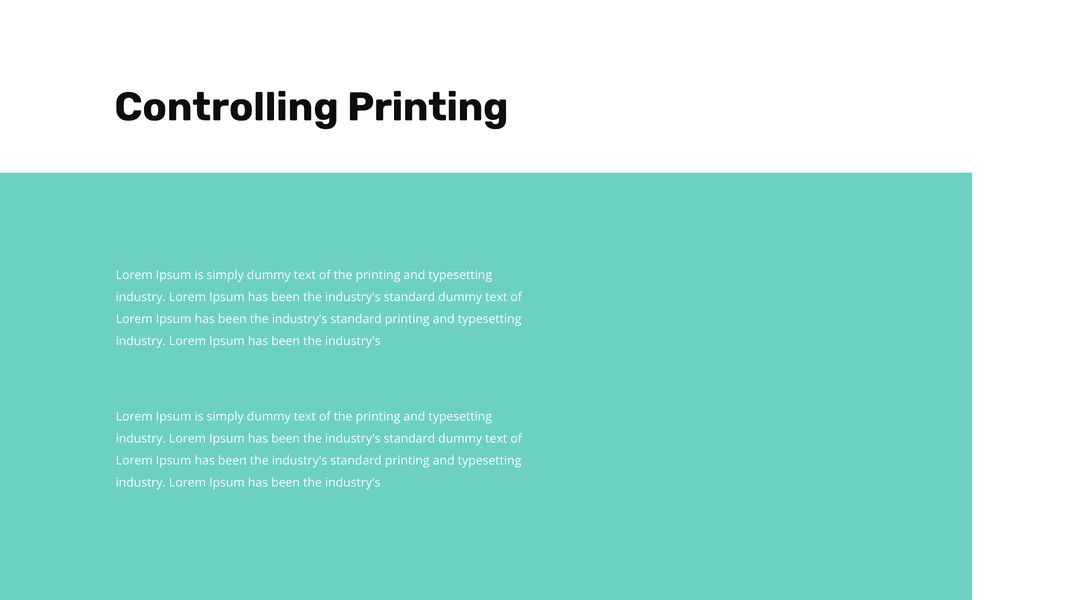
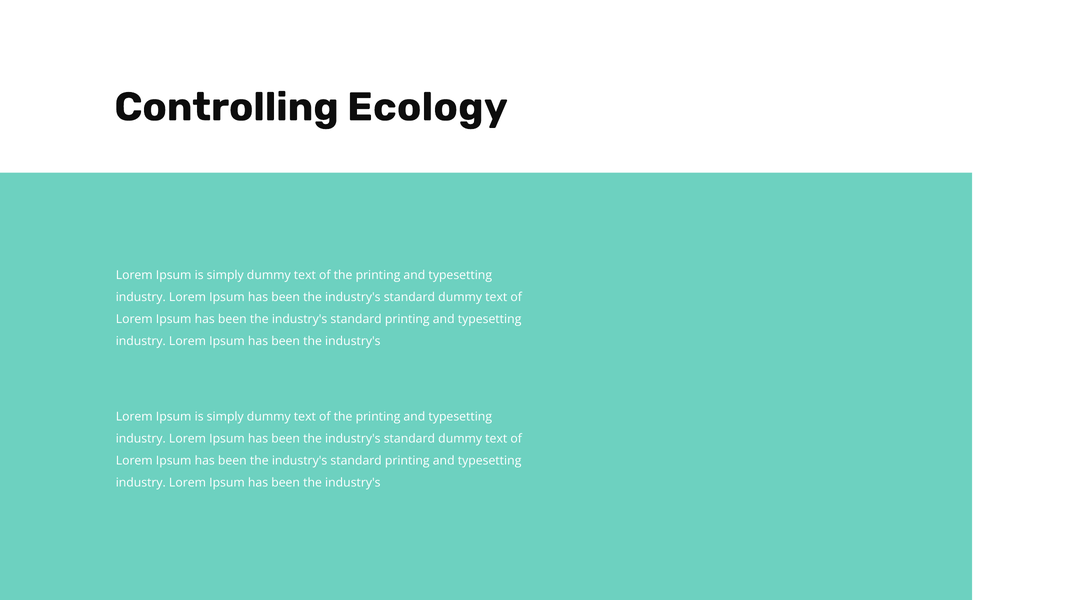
Controlling Printing: Printing -> Ecology
